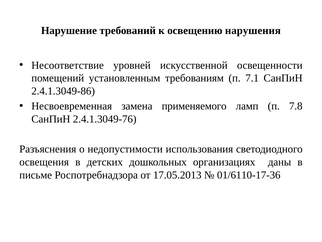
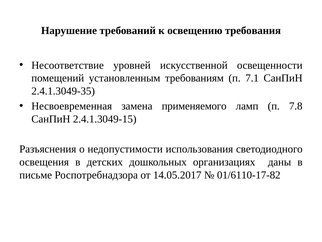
нарушения: нарушения -> требования
2.4.1.3049-86: 2.4.1.3049-86 -> 2.4.1.3049-35
2.4.1.3049-76: 2.4.1.3049-76 -> 2.4.1.3049-15
17.05.2013: 17.05.2013 -> 14.05.2017
01/6110-17-36: 01/6110-17-36 -> 01/6110-17-82
